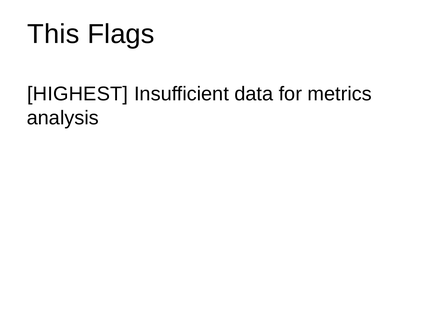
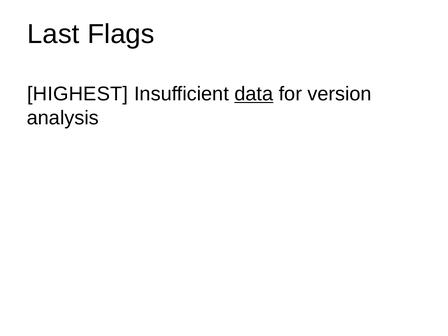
This: This -> Last
data underline: none -> present
metrics: metrics -> version
